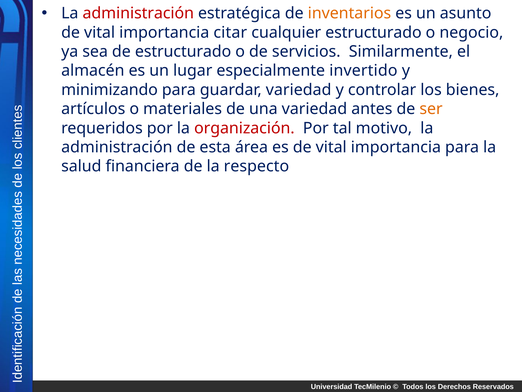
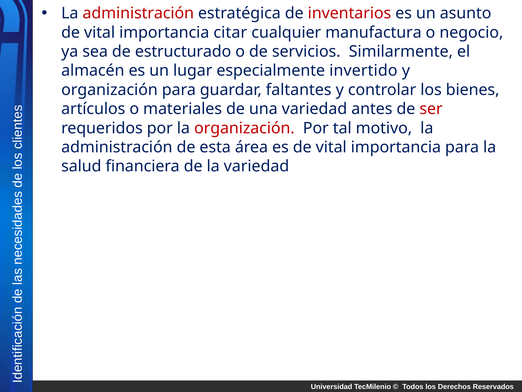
inventarios colour: orange -> red
cualquier estructurado: estructurado -> manufactura
minimizando at (110, 90): minimizando -> organización
guardar variedad: variedad -> faltantes
ser colour: orange -> red
la respecto: respecto -> variedad
